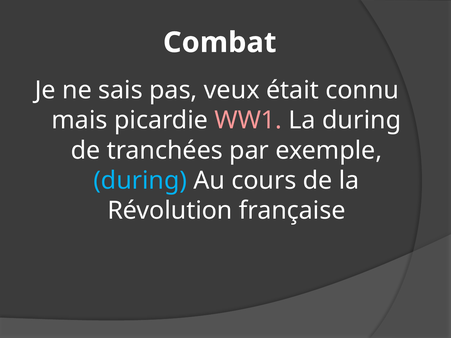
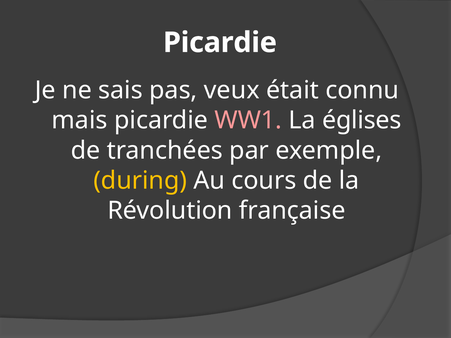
Combat at (220, 43): Combat -> Picardie
La during: during -> églises
during at (140, 181) colour: light blue -> yellow
